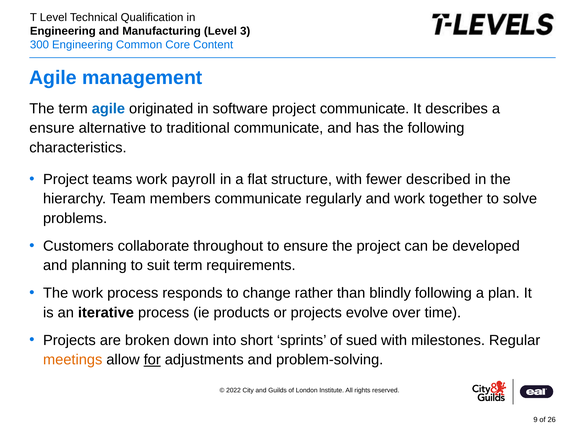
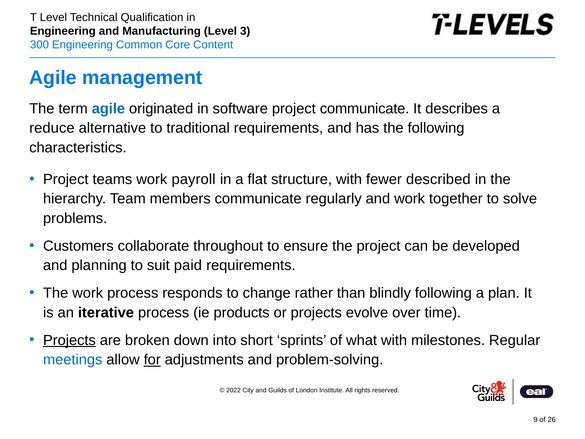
ensure at (52, 128): ensure -> reduce
traditional communicate: communicate -> requirements
suit term: term -> paid
Projects at (69, 340) underline: none -> present
sued: sued -> what
meetings colour: orange -> blue
